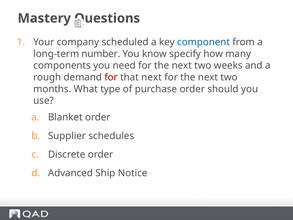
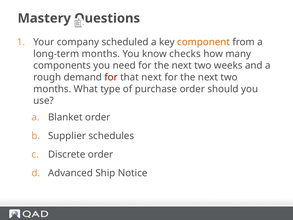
component colour: blue -> orange
long-term number: number -> months
specify: specify -> checks
